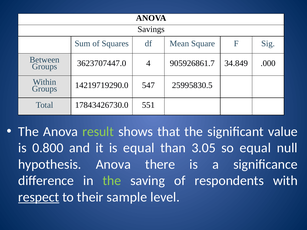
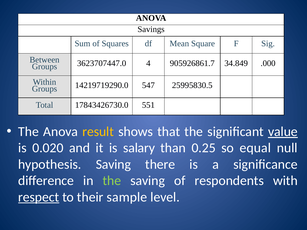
result colour: light green -> yellow
value underline: none -> present
0.800: 0.800 -> 0.020
is equal: equal -> salary
3.05: 3.05 -> 0.25
hypothesis Anova: Anova -> Saving
